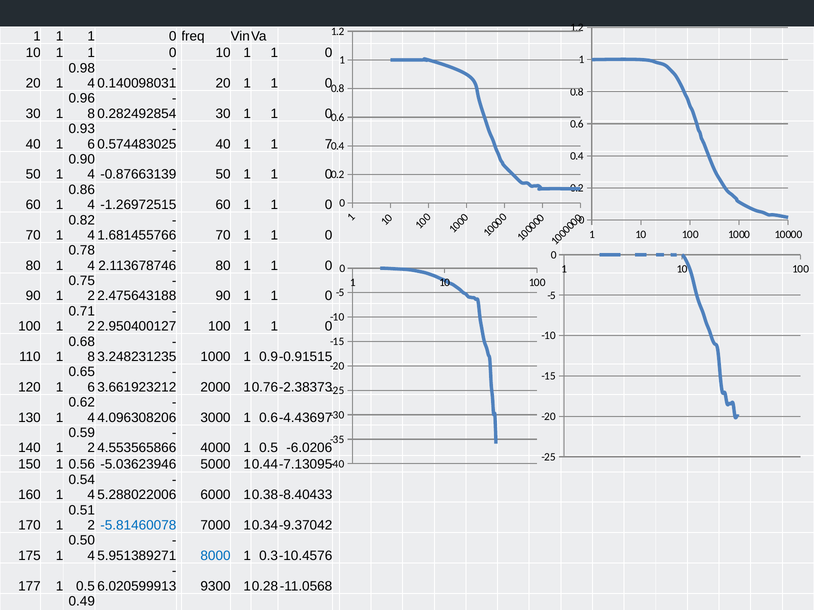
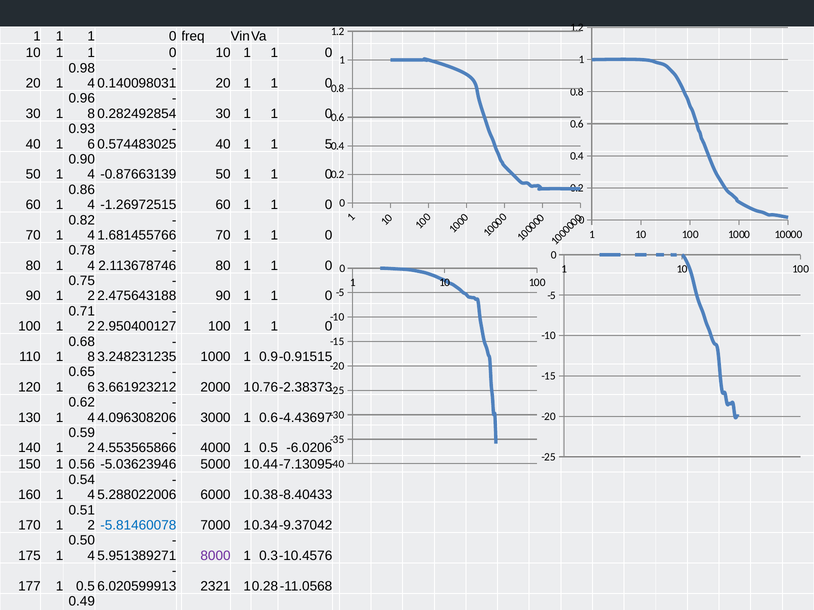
7: 7 -> 5
8000 colour: blue -> purple
9300: 9300 -> 2321
